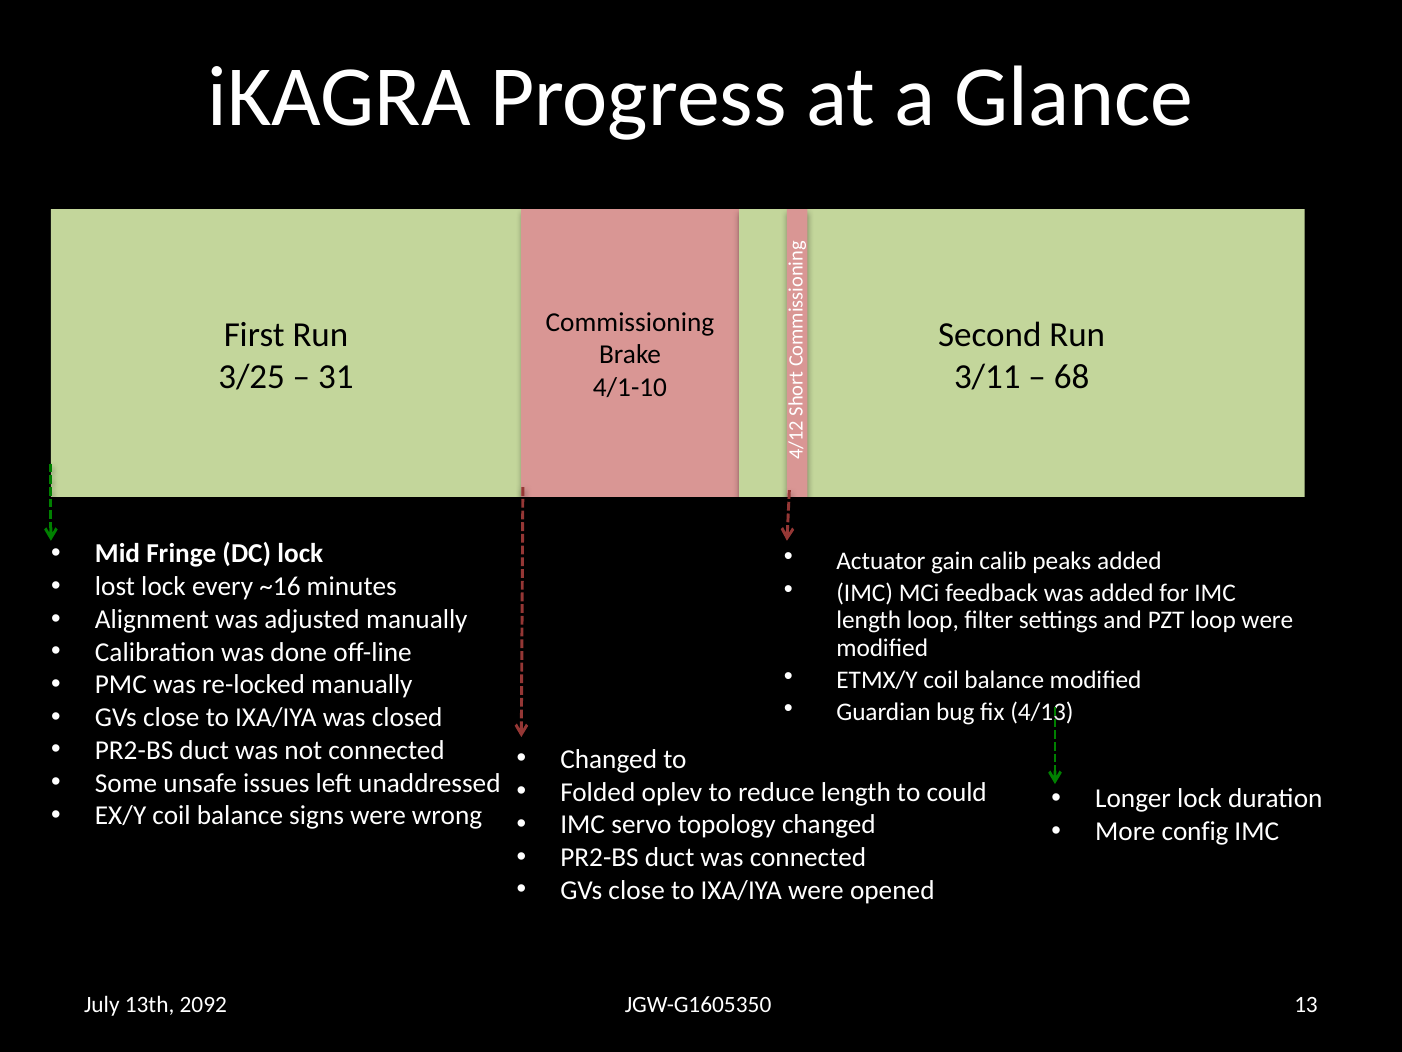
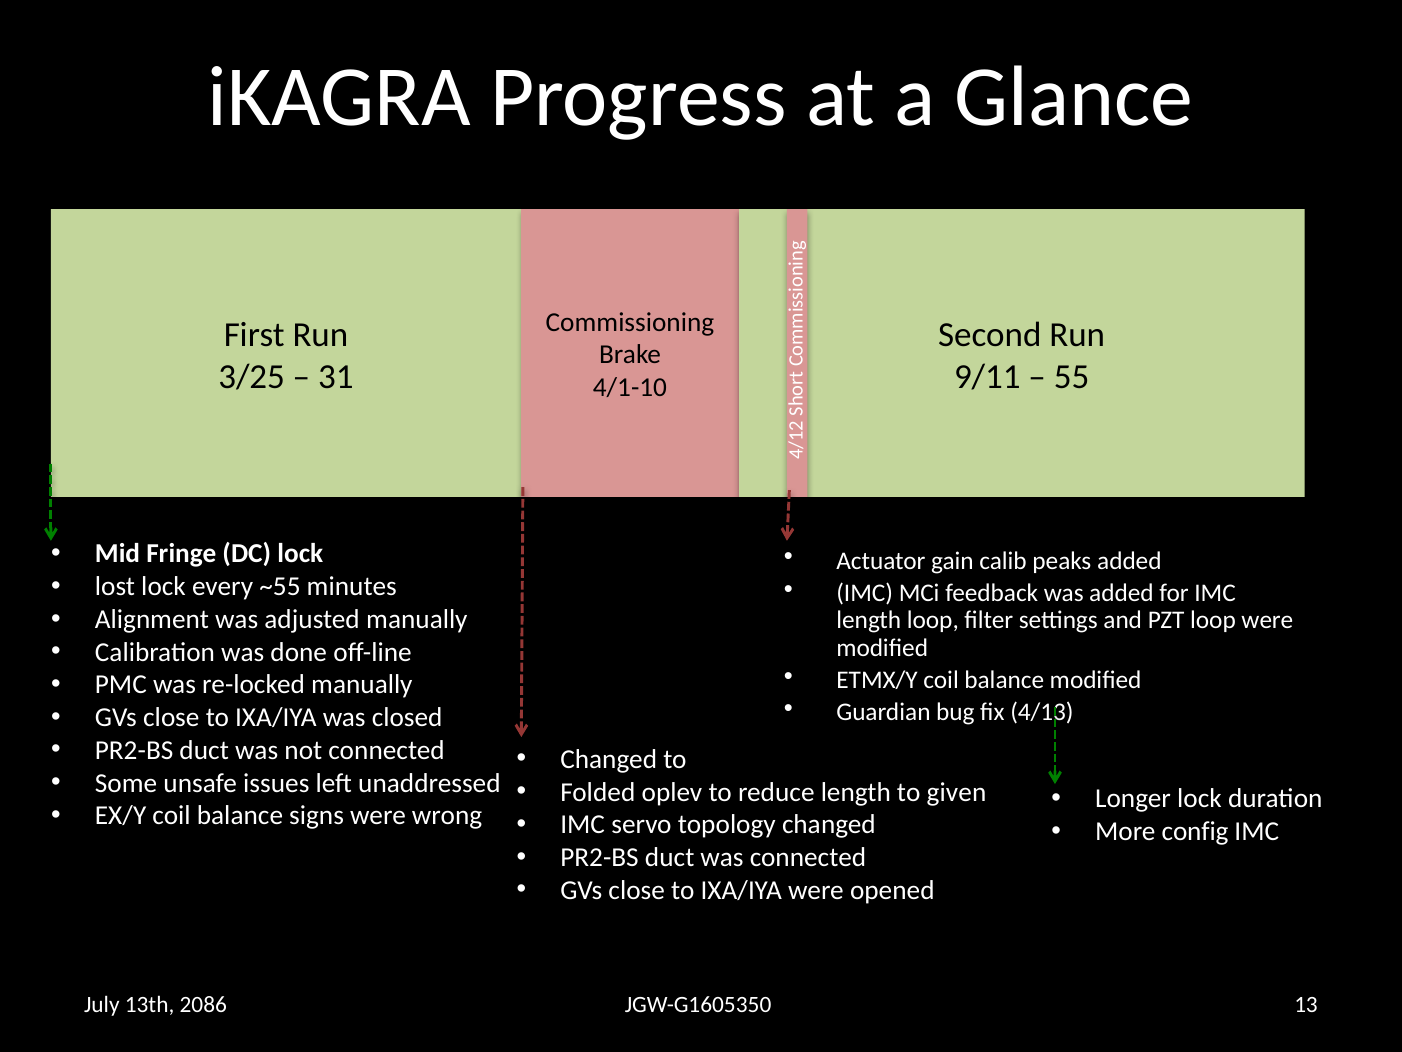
3/11: 3/11 -> 9/11
68: 68 -> 55
~16: ~16 -> ~55
could: could -> given
2092: 2092 -> 2086
